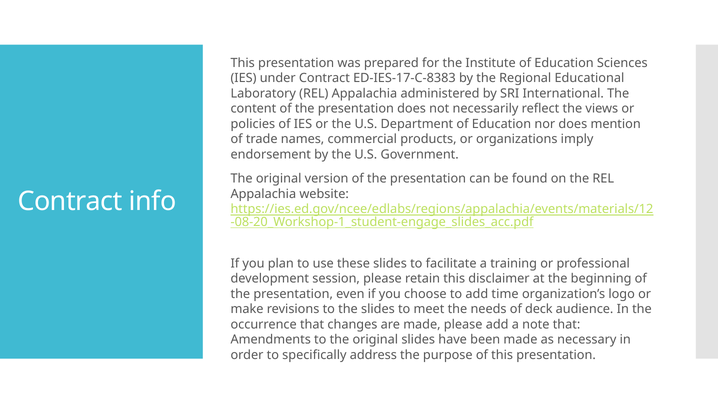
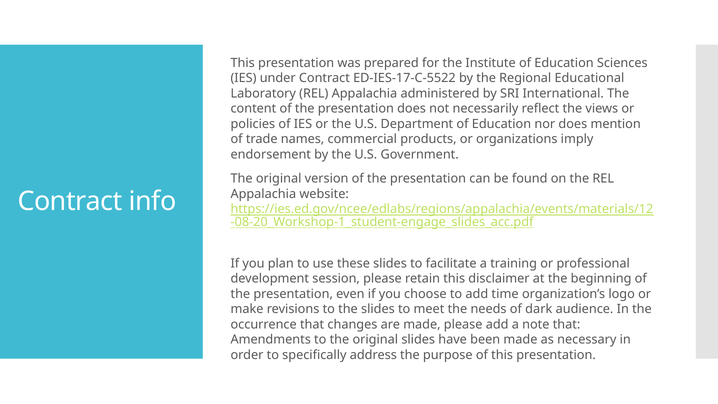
ED-IES-17-C-8383: ED-IES-17-C-8383 -> ED-IES-17-C-5522
deck: deck -> dark
